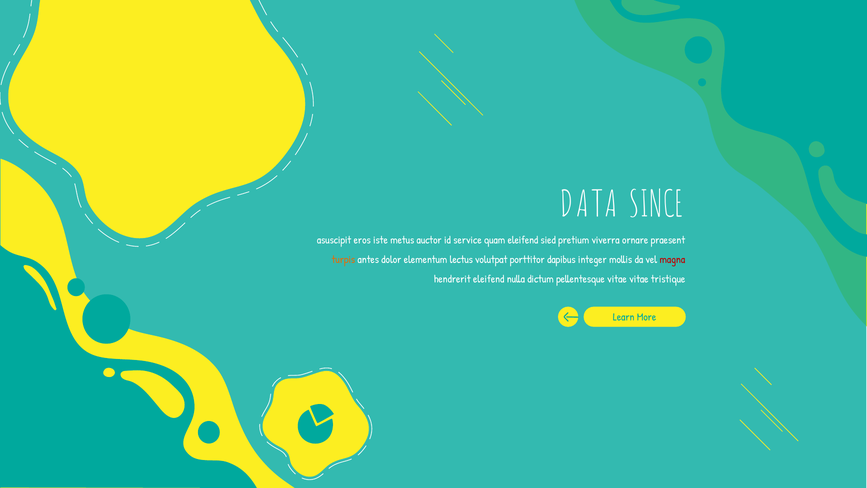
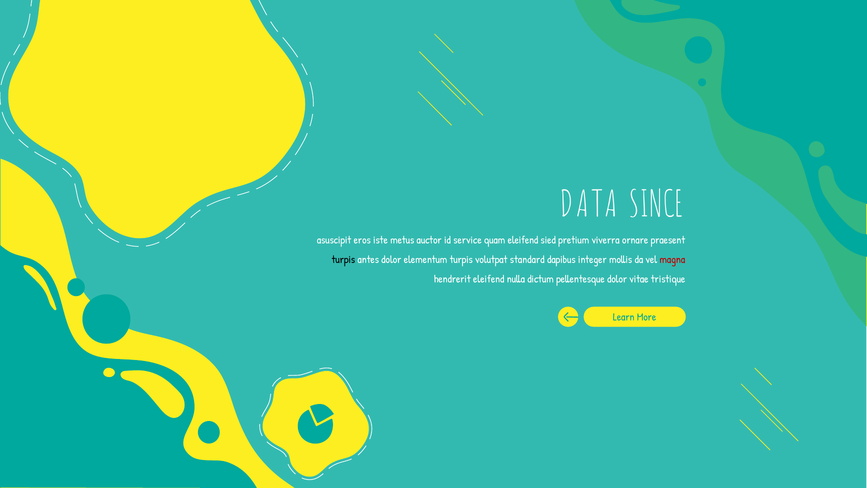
turpis at (343, 260) colour: orange -> black
elementum lectus: lectus -> turpis
porttitor: porttitor -> standard
pellentesque vitae: vitae -> dolor
